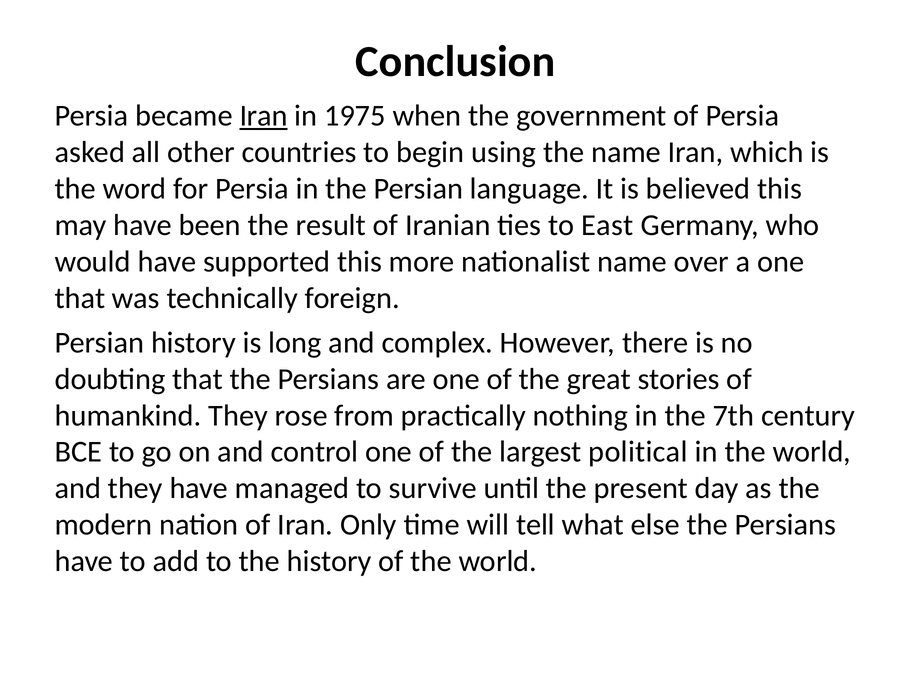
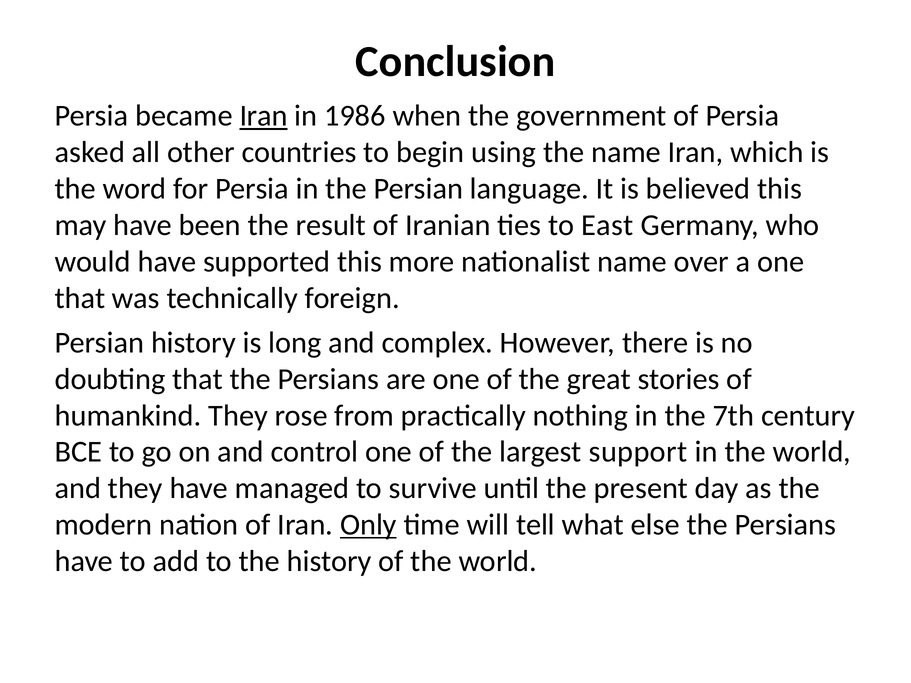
1975: 1975 -> 1986
political: political -> support
Only underline: none -> present
